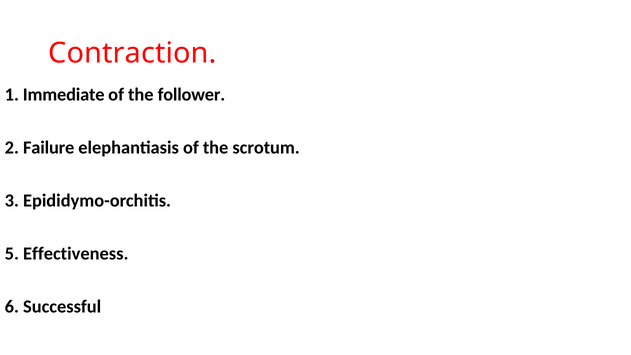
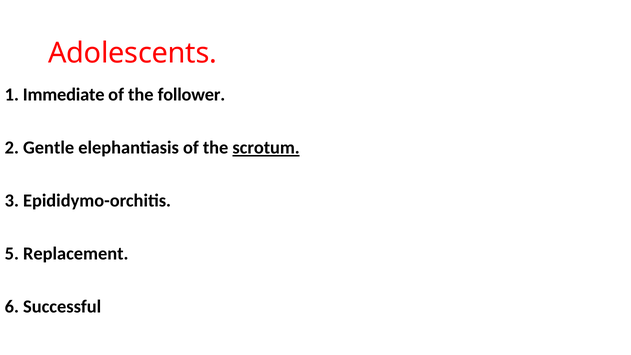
Contraction: Contraction -> Adolescents
Failure: Failure -> Gentle
scrotum underline: none -> present
Effectiveness: Effectiveness -> Replacement
